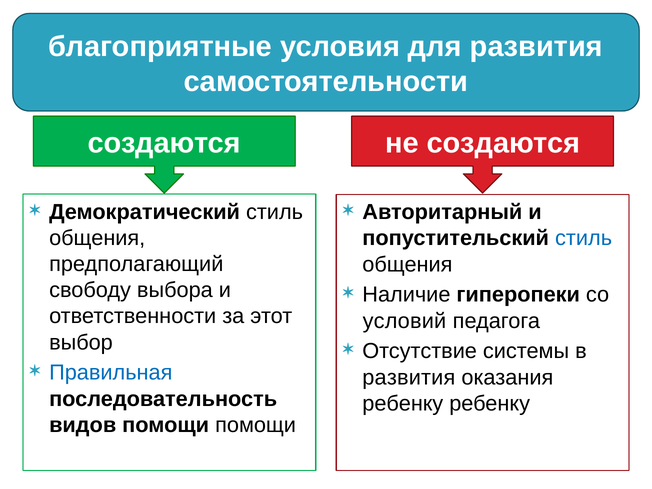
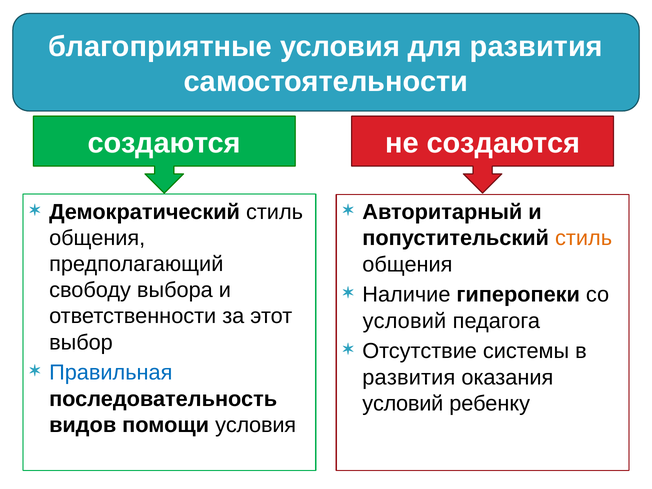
стиль at (584, 238) colour: blue -> orange
ребенку at (403, 403): ребенку -> условий
помощи помощи: помощи -> условия
